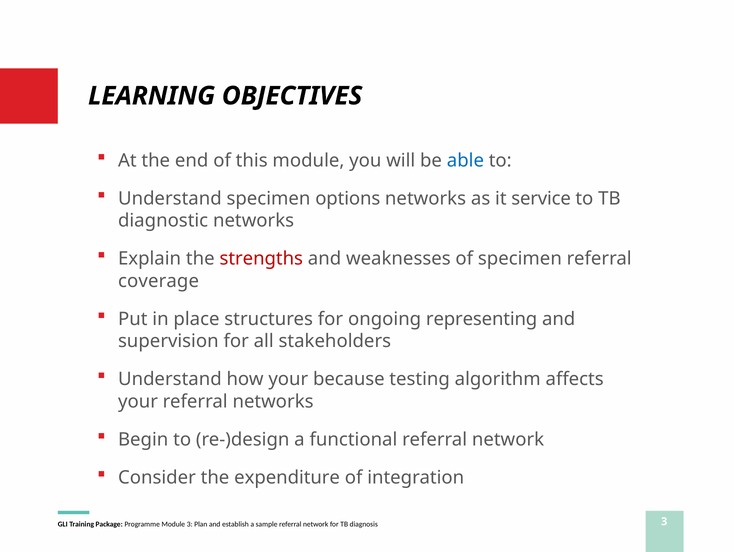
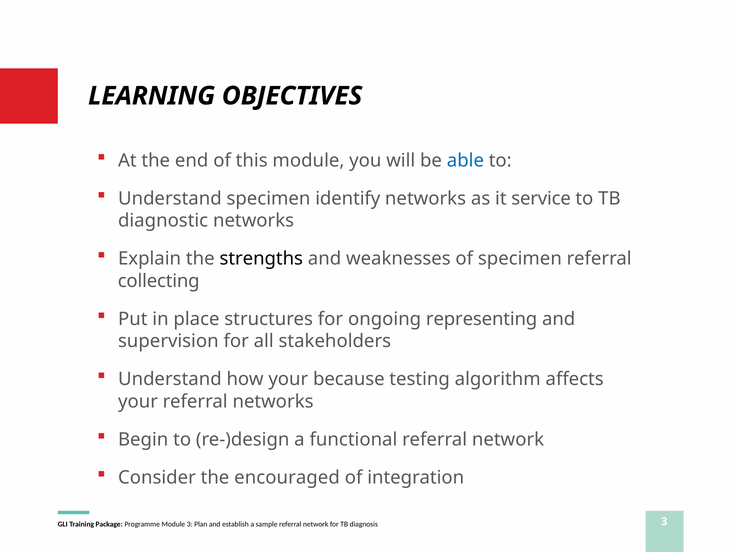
options: options -> identify
strengths colour: red -> black
coverage: coverage -> collecting
expenditure: expenditure -> encouraged
